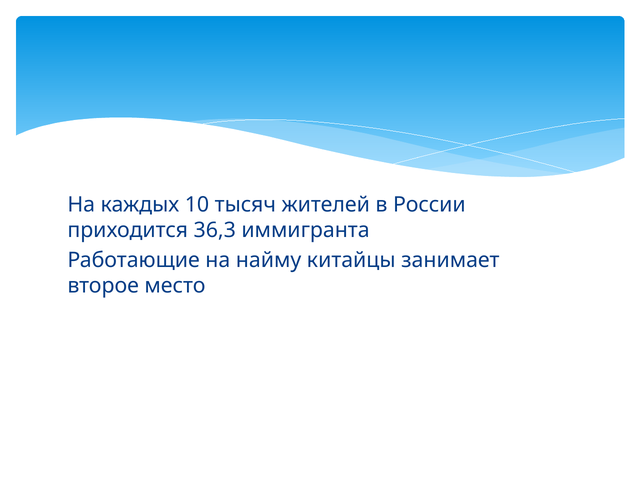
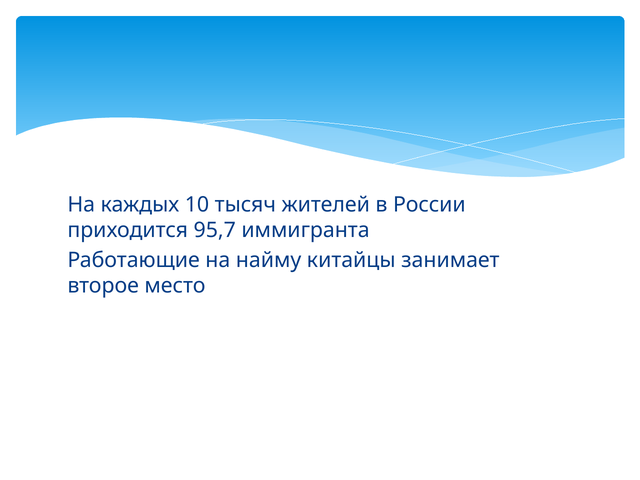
36,3: 36,3 -> 95,7
